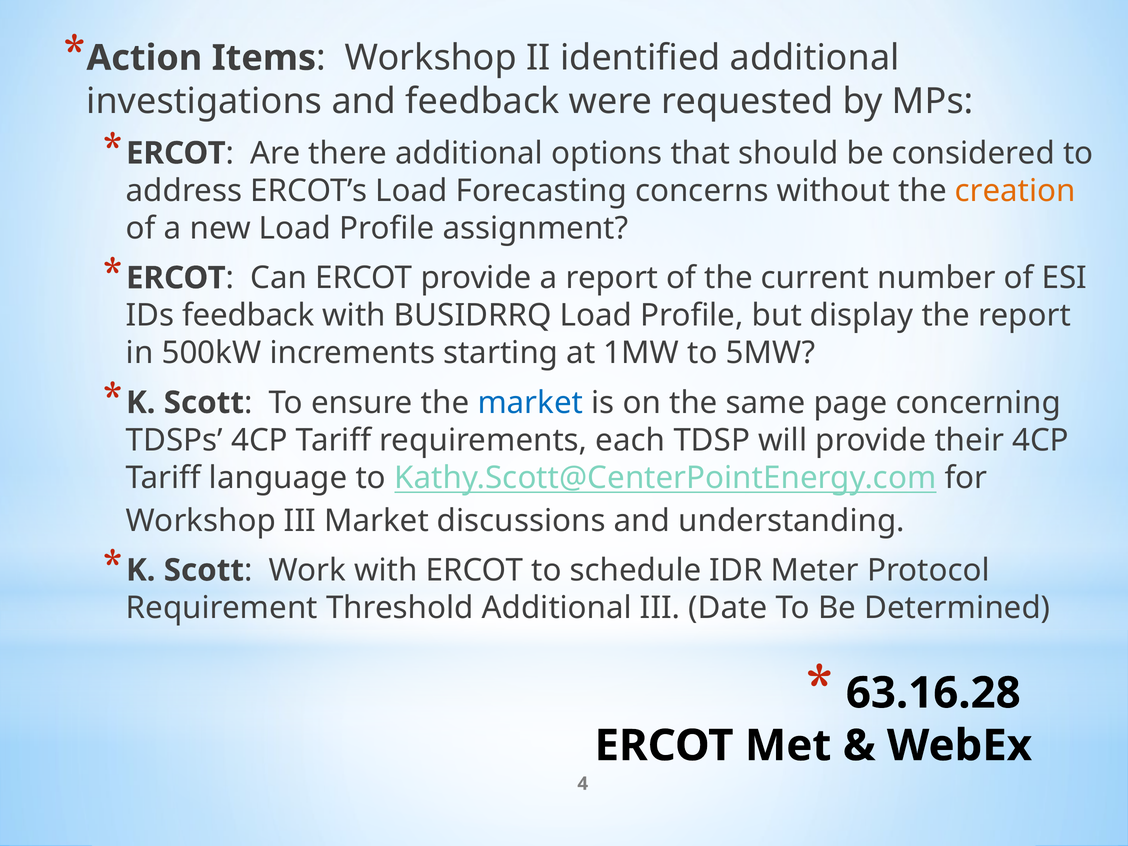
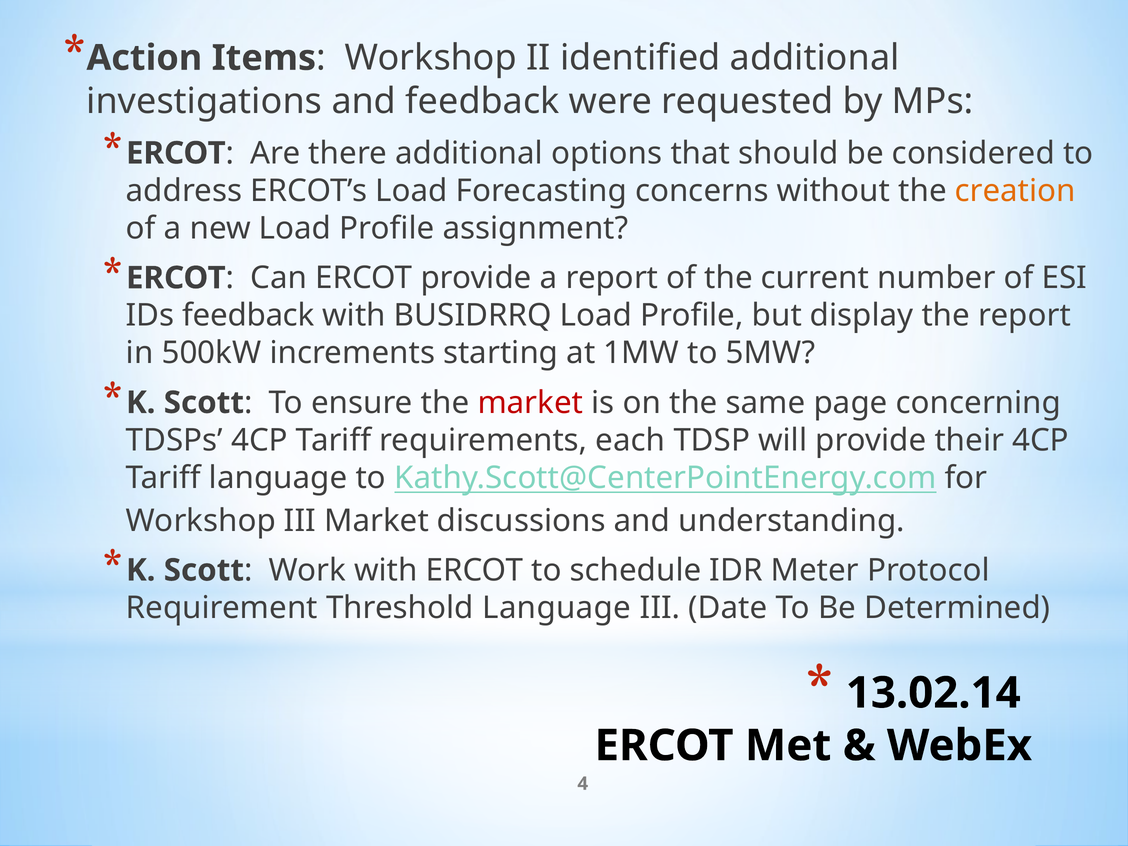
market at (530, 403) colour: blue -> red
Threshold Additional: Additional -> Language
63.16.28: 63.16.28 -> 13.02.14
